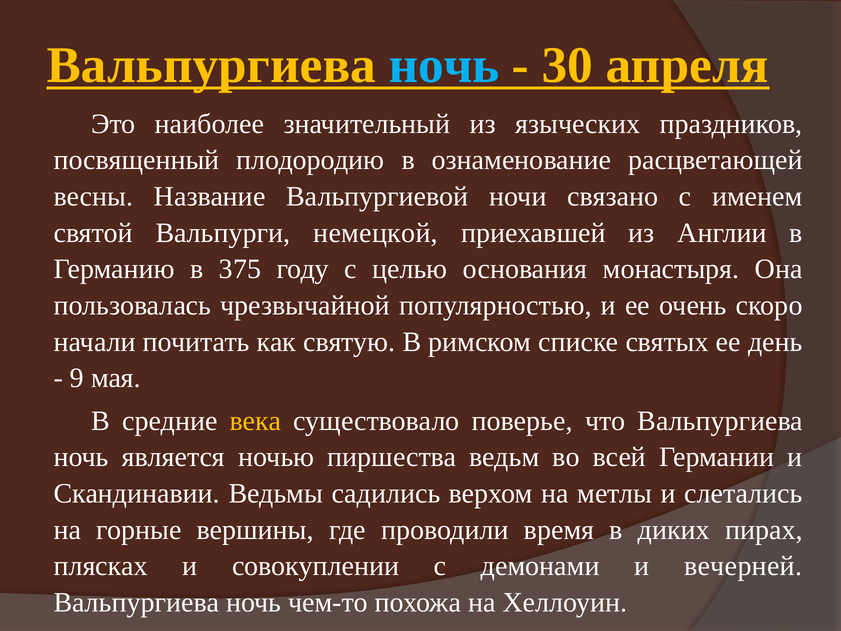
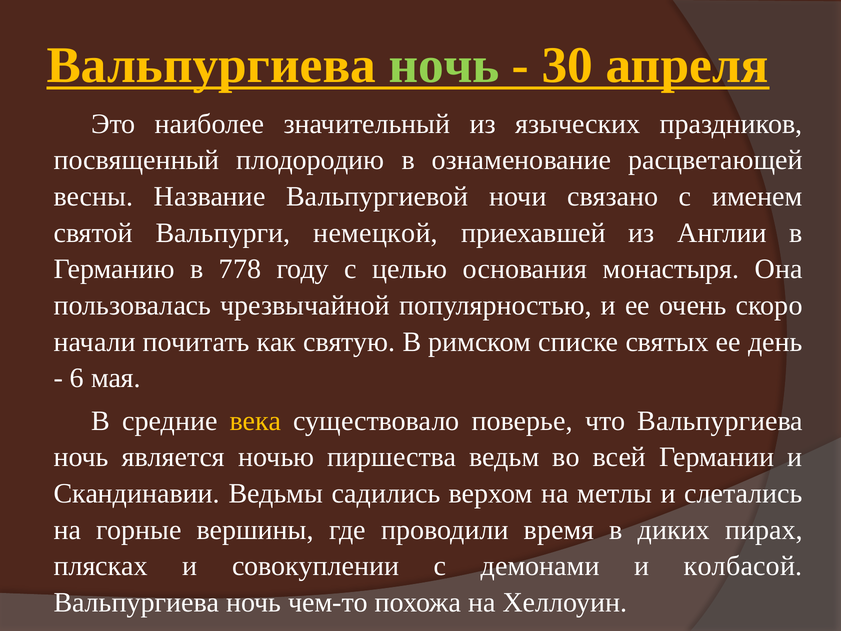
ночь at (444, 65) colour: light blue -> light green
375: 375 -> 778
9: 9 -> 6
вечерней: вечерней -> колбасой
